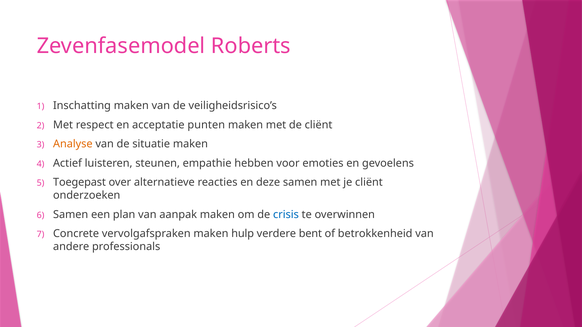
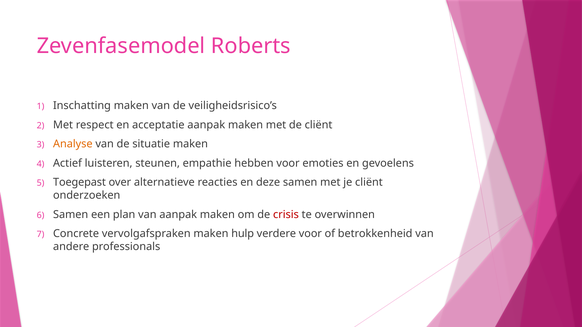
acceptatie punten: punten -> aanpak
crisis colour: blue -> red
verdere bent: bent -> voor
